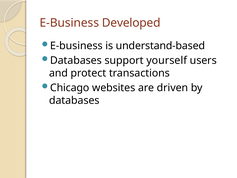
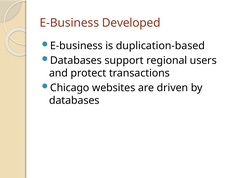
understand-based: understand-based -> duplication-based
yourself: yourself -> regional
